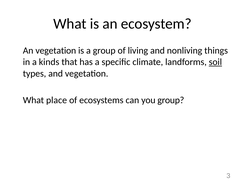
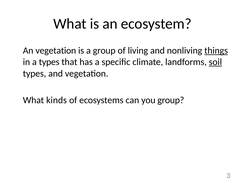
things underline: none -> present
a kinds: kinds -> types
place: place -> kinds
